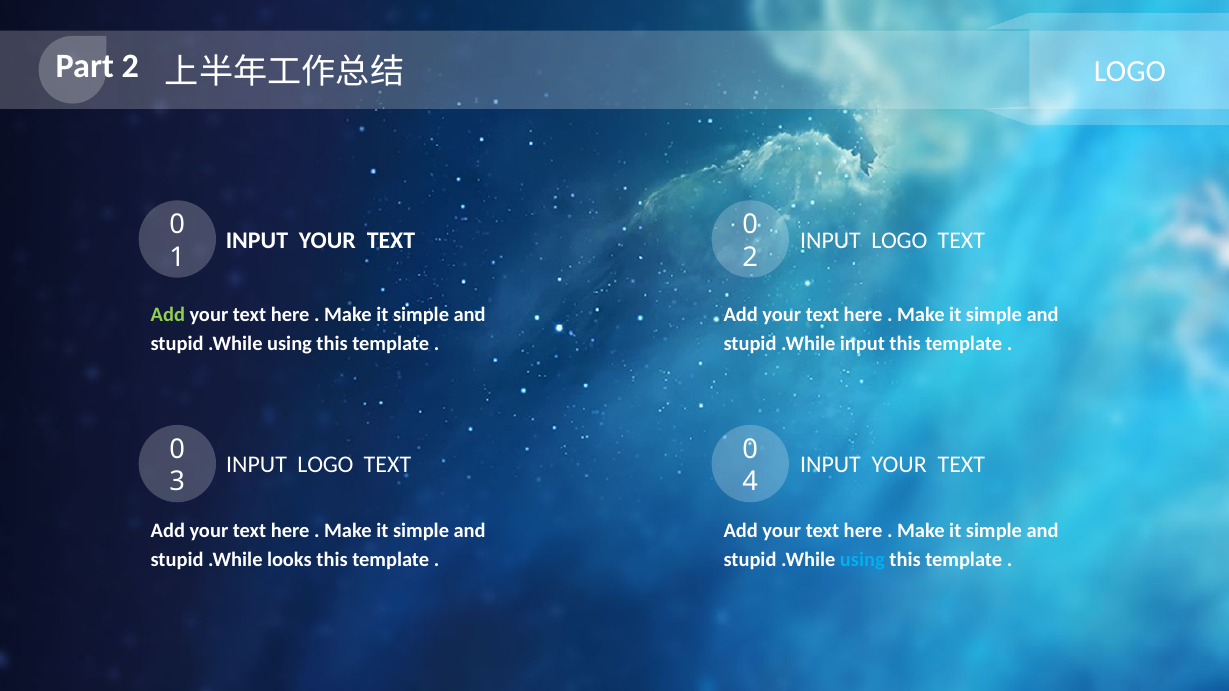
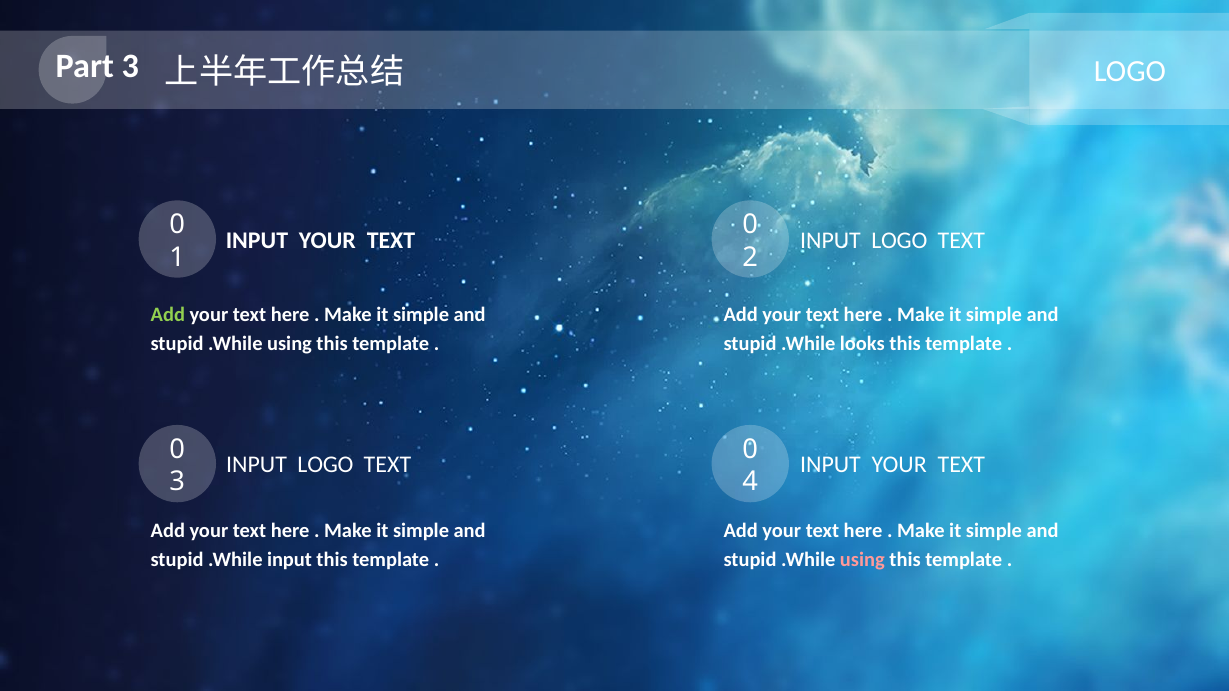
Part 2: 2 -> 3
.While input: input -> looks
.While looks: looks -> input
using at (862, 560) colour: light blue -> pink
